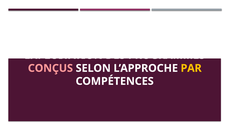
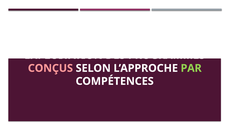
PAR colour: yellow -> light green
